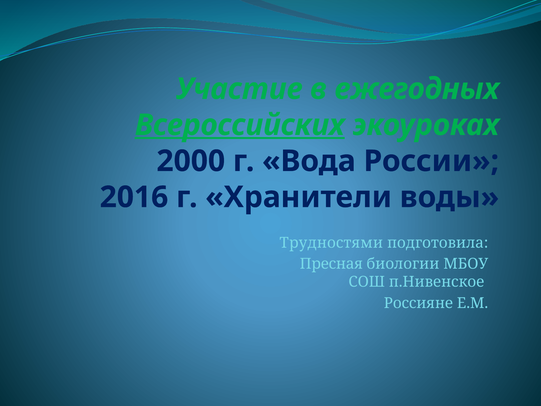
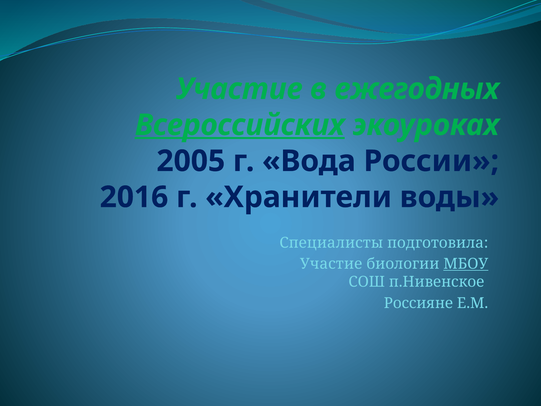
2000: 2000 -> 2005
Трудностями: Трудностями -> Специалисты
Пресная at (331, 264): Пресная -> Участие
МБОУ underline: none -> present
